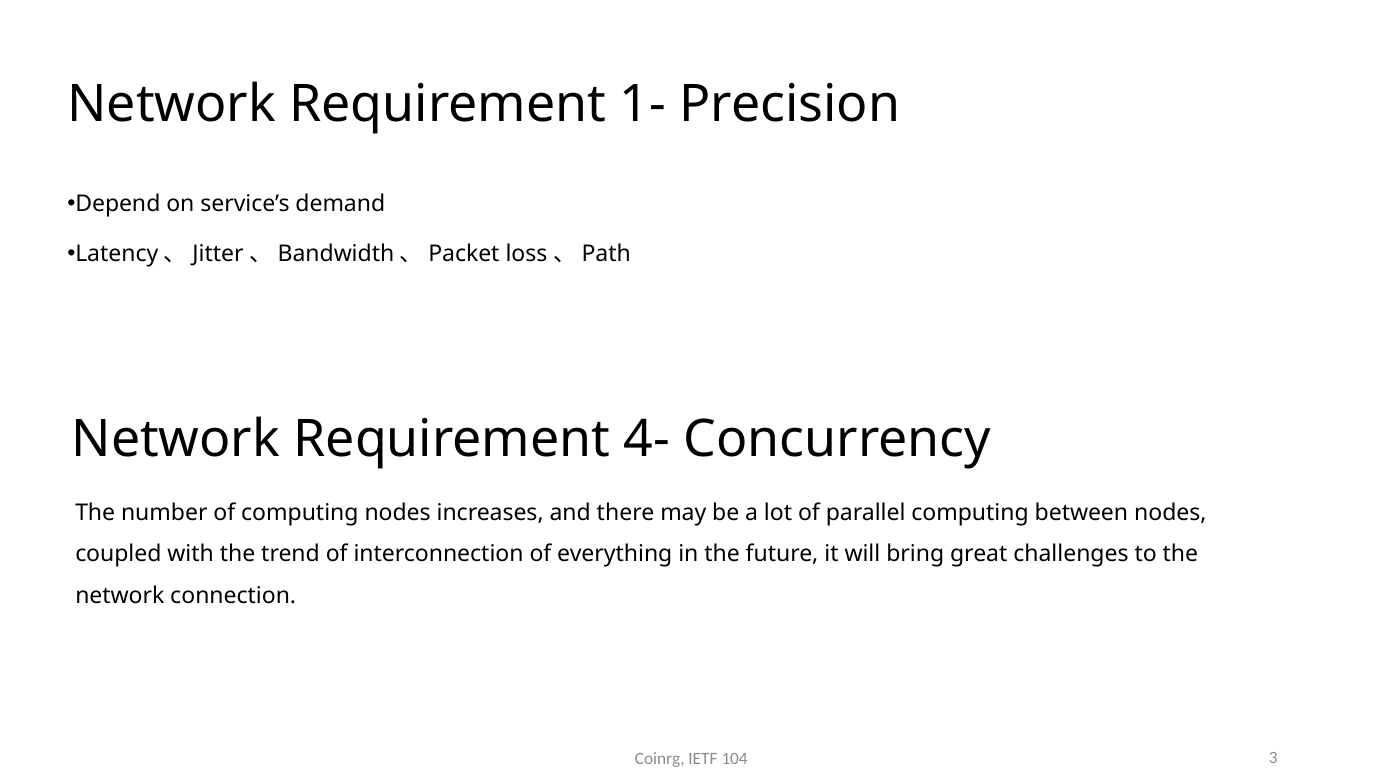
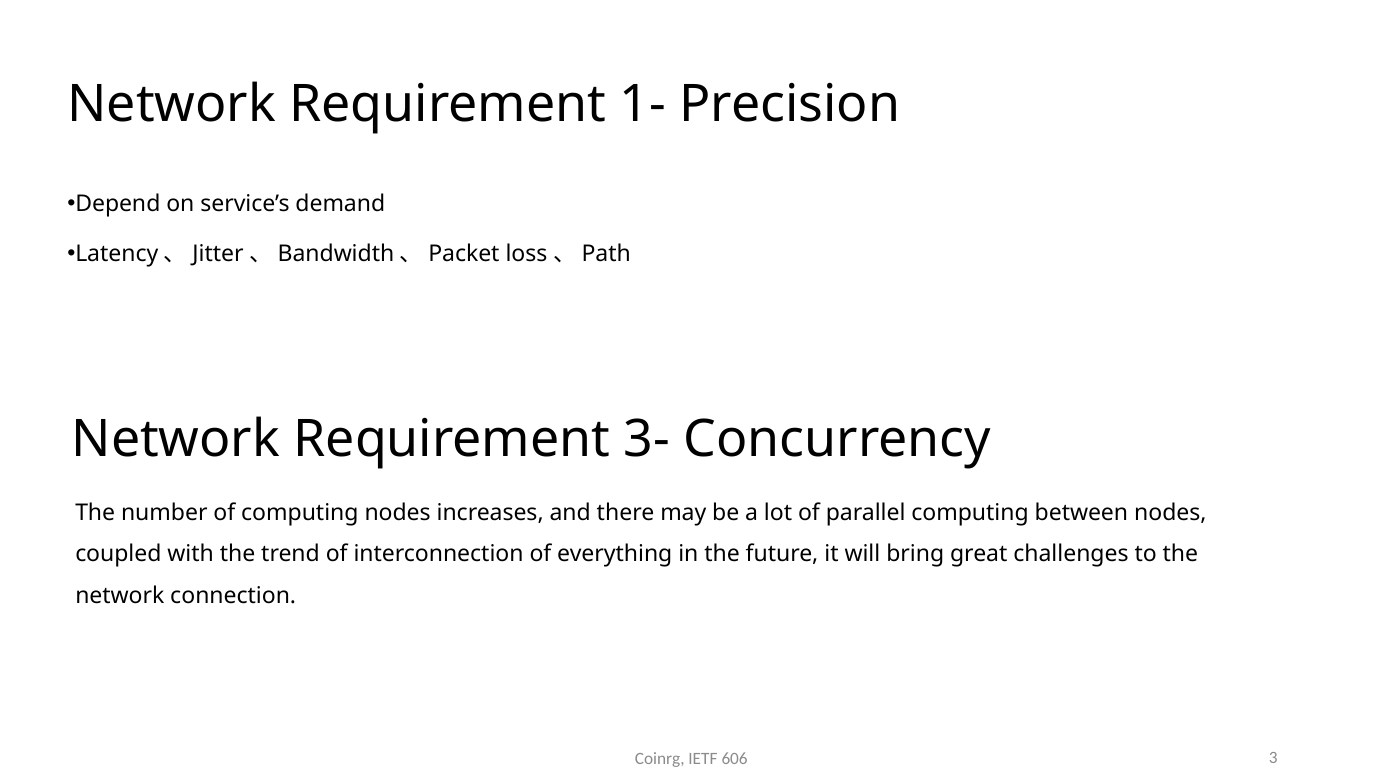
4-: 4- -> 3-
104: 104 -> 606
